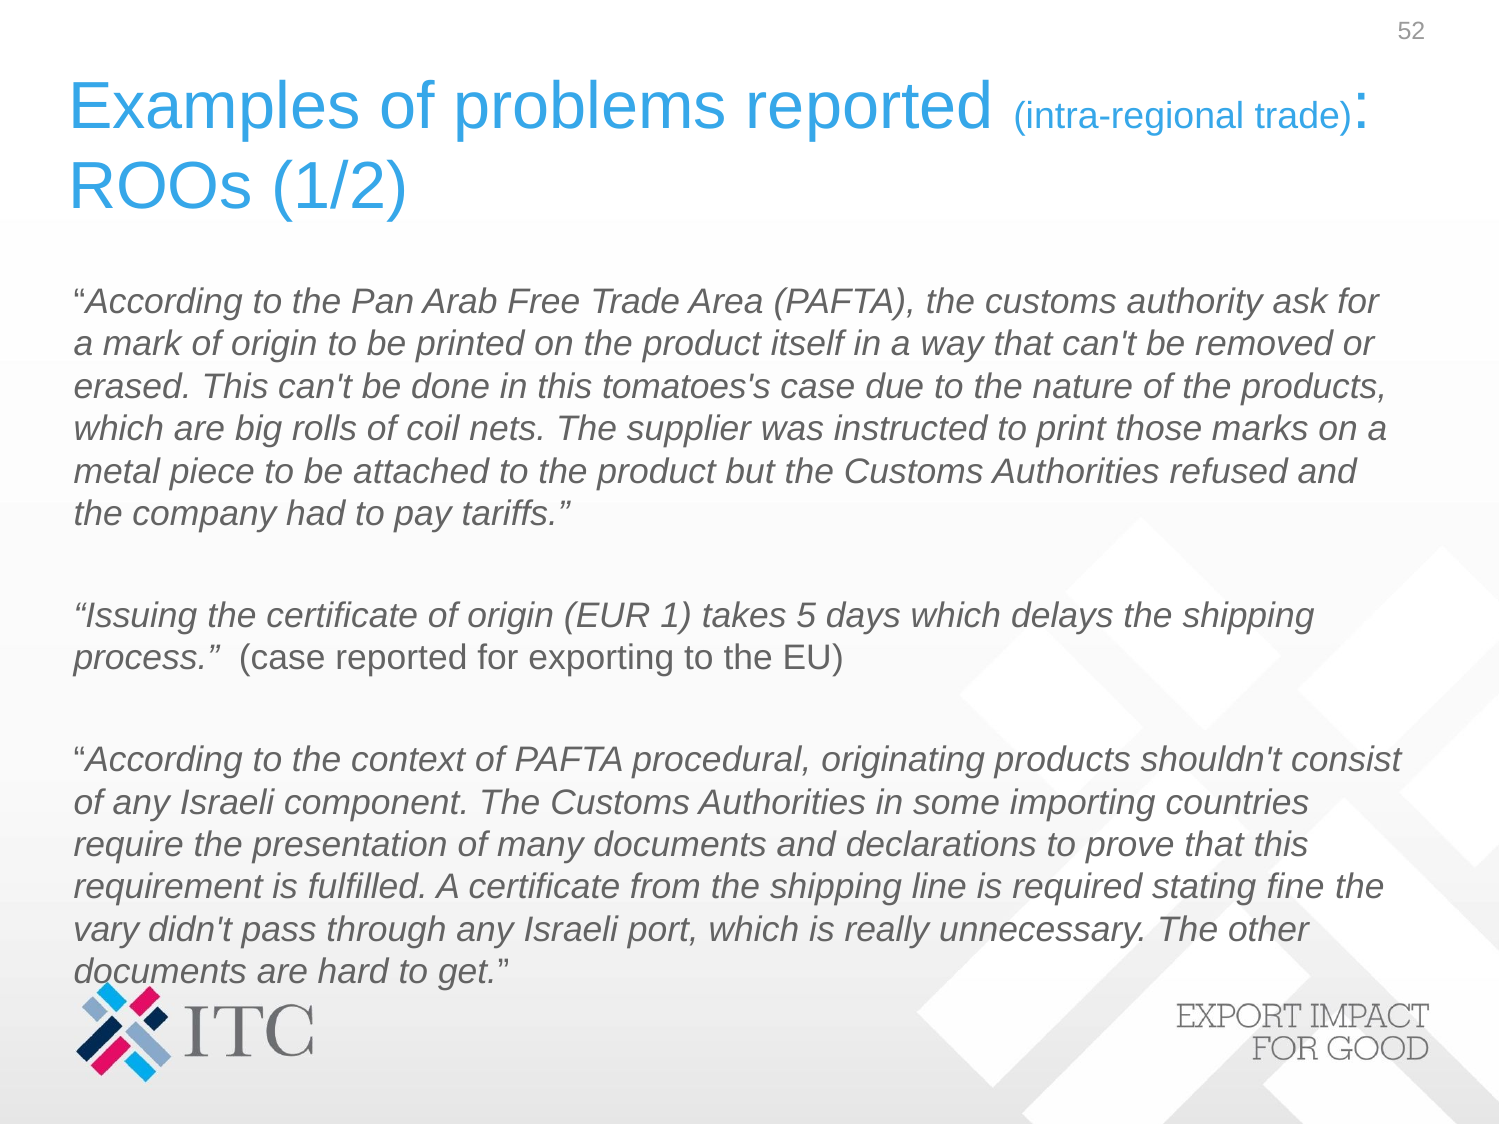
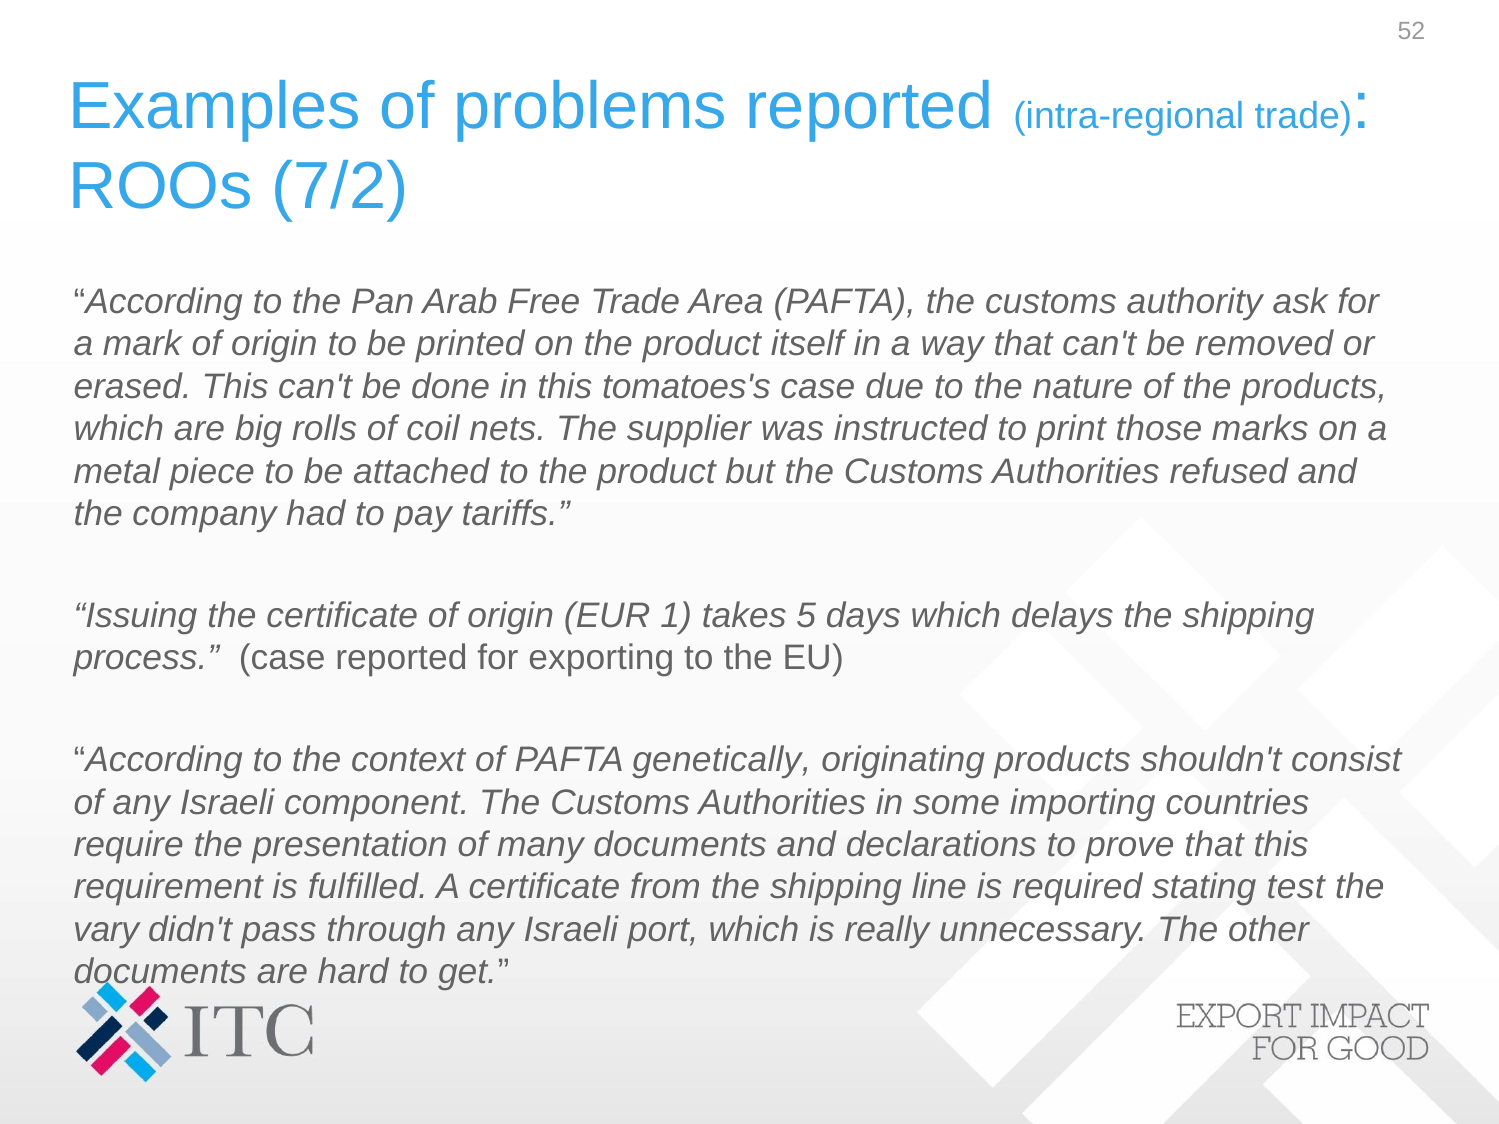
1/2: 1/2 -> 7/2
procedural: procedural -> genetically
fine: fine -> test
